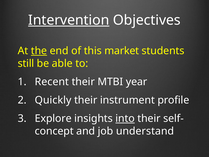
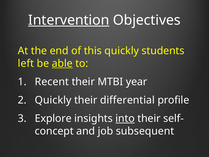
the underline: present -> none
this market: market -> quickly
still: still -> left
able underline: none -> present
instrument: instrument -> differential
understand: understand -> subsequent
